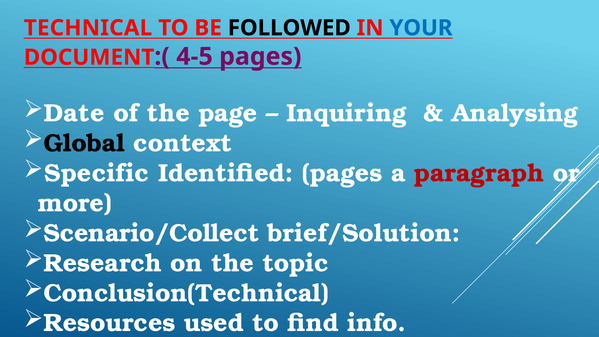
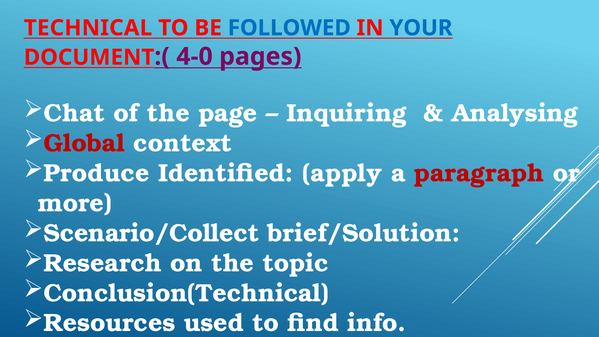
FOLLOWED colour: black -> blue
4-5: 4-5 -> 4-0
Date: Date -> Chat
Global colour: black -> red
Specific: Specific -> Produce
Identified pages: pages -> apply
